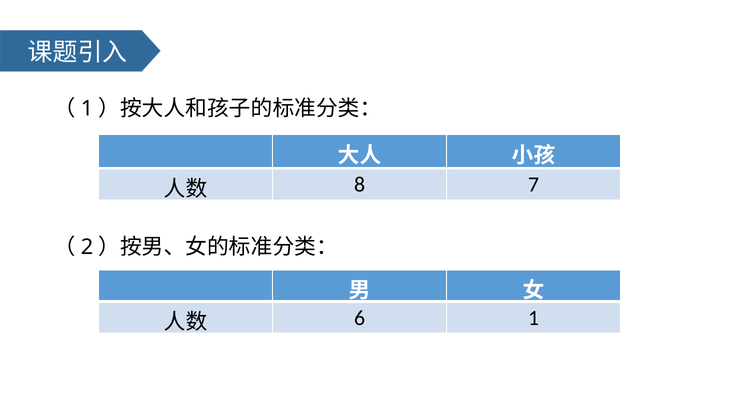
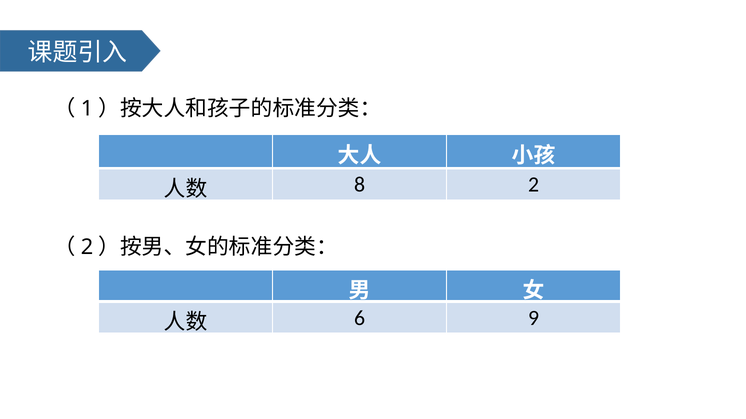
8 7: 7 -> 2
6 1: 1 -> 9
